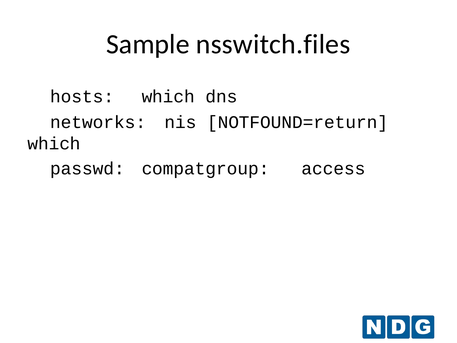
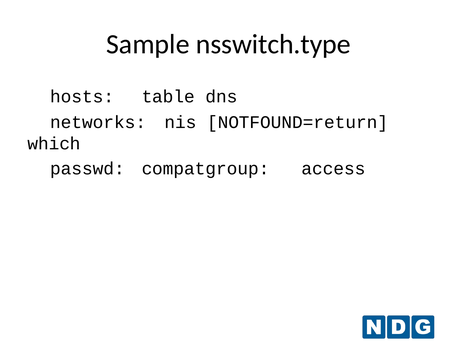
nsswitch.files: nsswitch.files -> nsswitch.type
hosts which: which -> table
